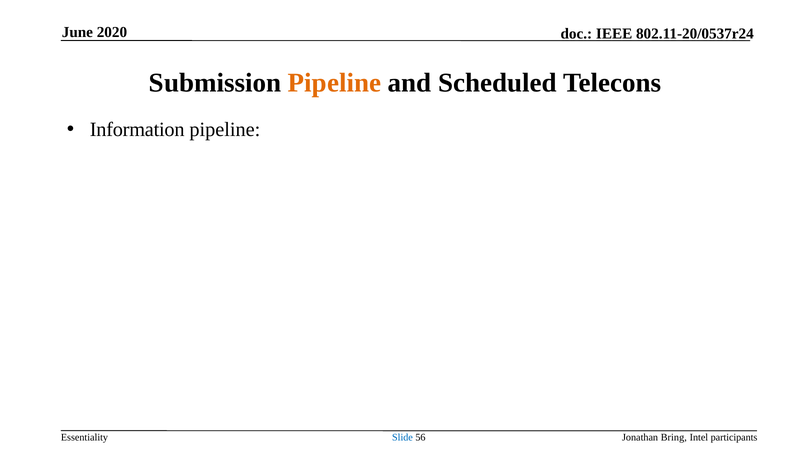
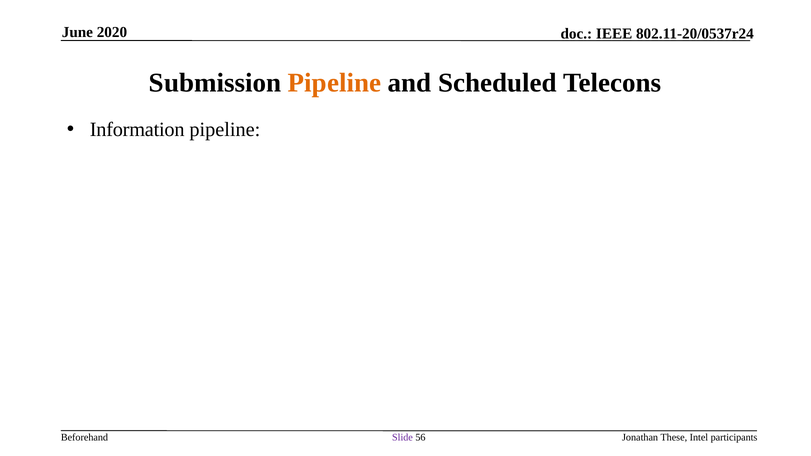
Essentiality: Essentiality -> Beforehand
Slide colour: blue -> purple
Bring: Bring -> These
